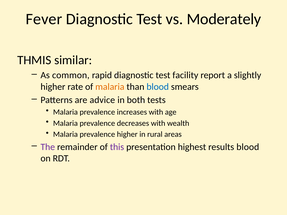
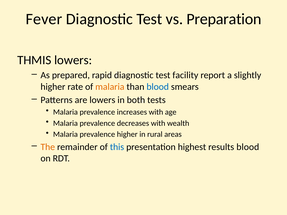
Moderately: Moderately -> Preparation
THMIS similar: similar -> lowers
common: common -> prepared
are advice: advice -> lowers
The colour: purple -> orange
this colour: purple -> blue
